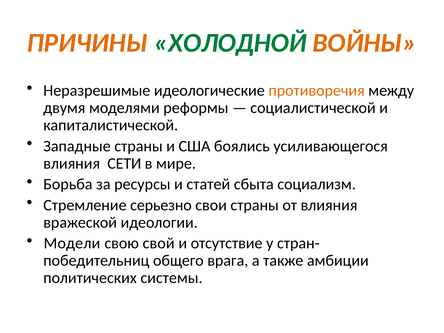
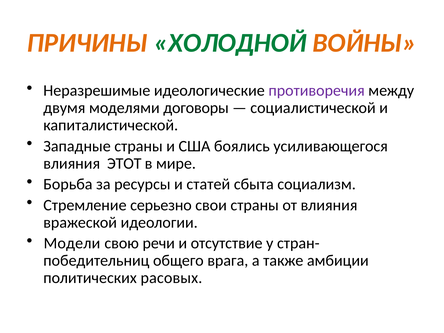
противоречия colour: orange -> purple
реформы: реформы -> договоры
СЕТИ: СЕТИ -> ЭТОТ
свой: свой -> речи
системы: системы -> расовых
